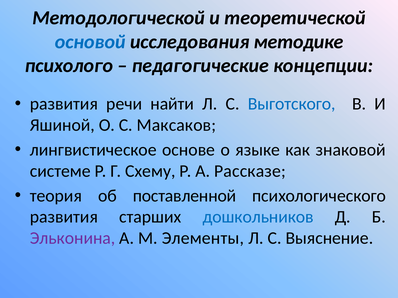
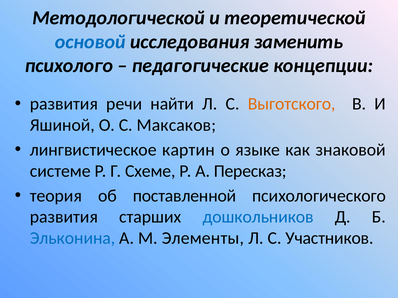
методике: методике -> заменить
Выготского colour: blue -> orange
основе: основе -> картин
Схему: Схему -> Схеме
Рассказе: Рассказе -> Пересказ
Эльконина colour: purple -> blue
Выяснение: Выяснение -> Участников
